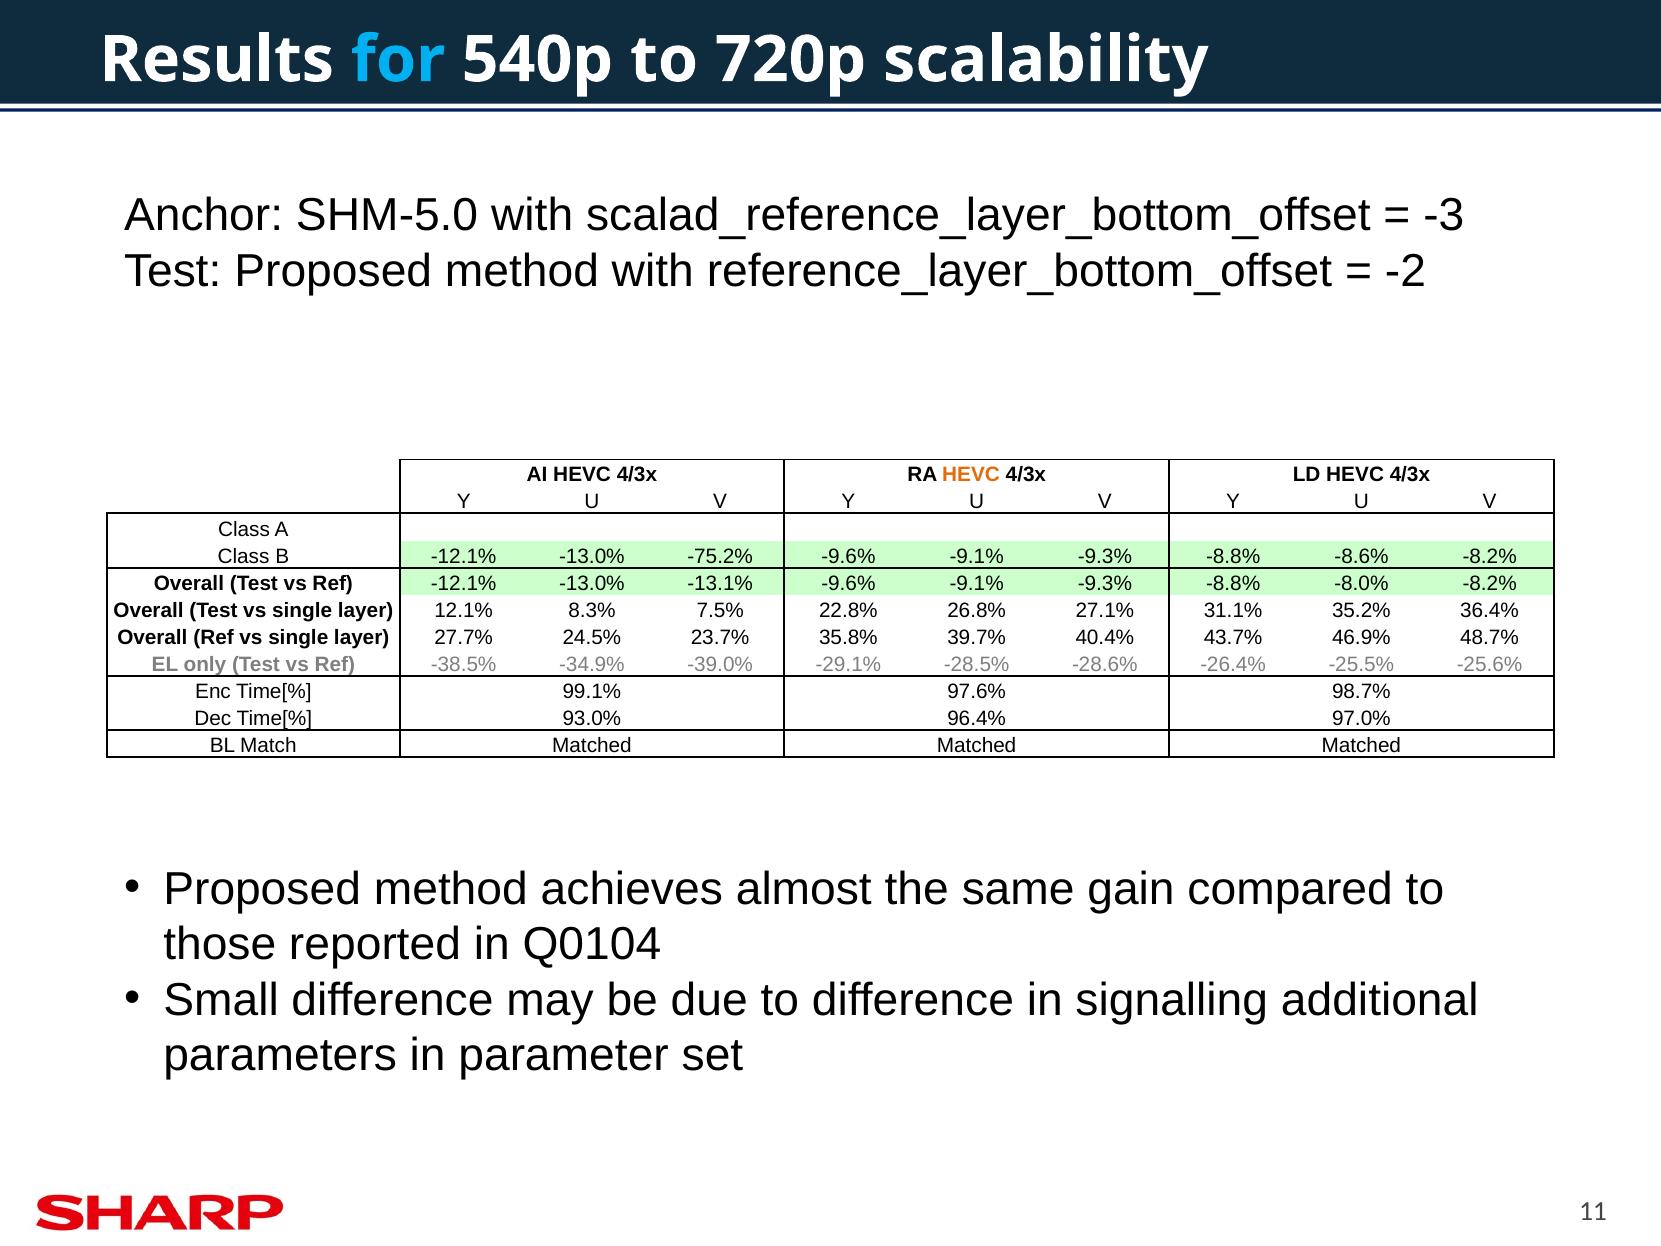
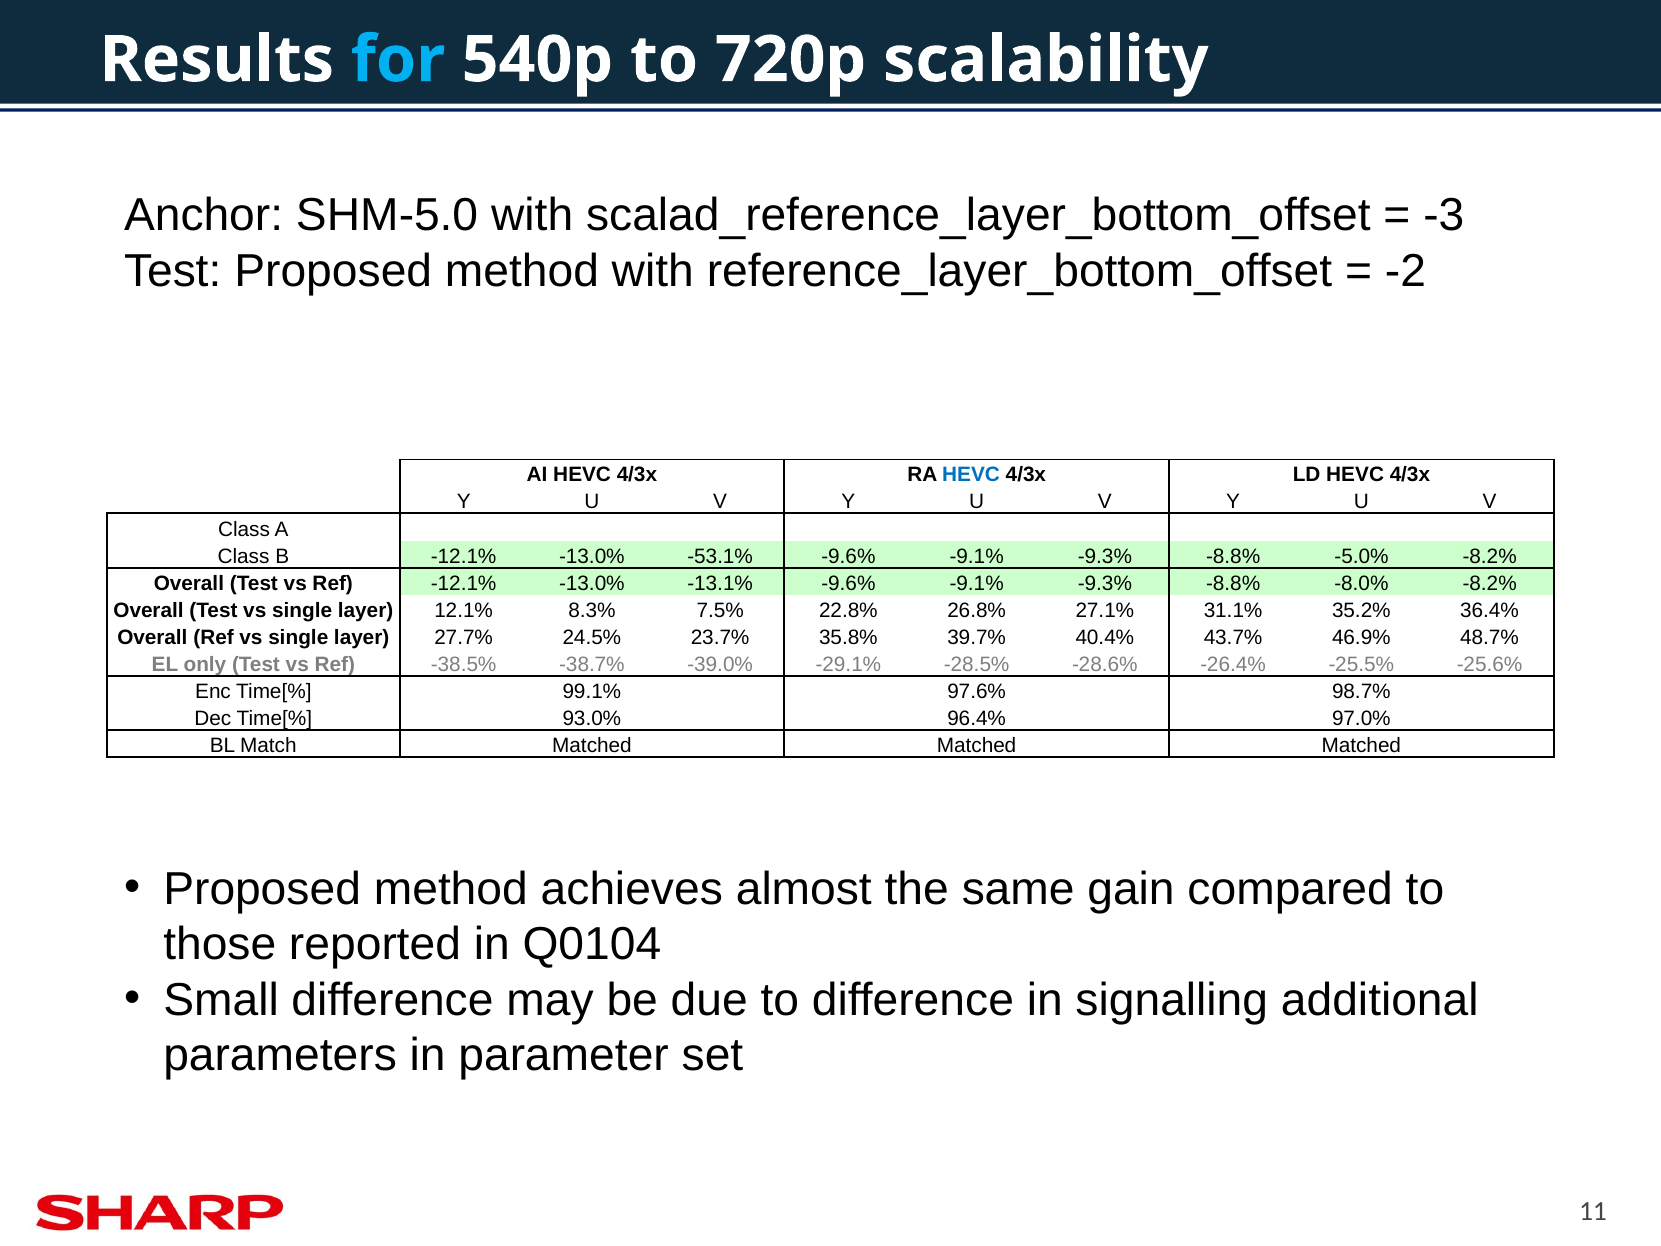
HEVC at (971, 475) colour: orange -> blue
-75.2%: -75.2% -> -53.1%
-8.6%: -8.6% -> -5.0%
-34.9%: -34.9% -> -38.7%
